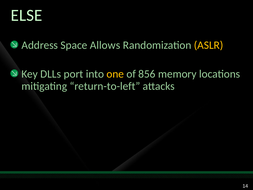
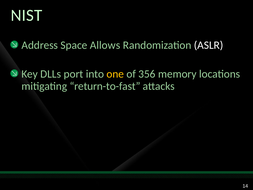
ELSE: ELSE -> NIST
ASLR colour: yellow -> white
856: 856 -> 356
return-to-left: return-to-left -> return-to-fast
